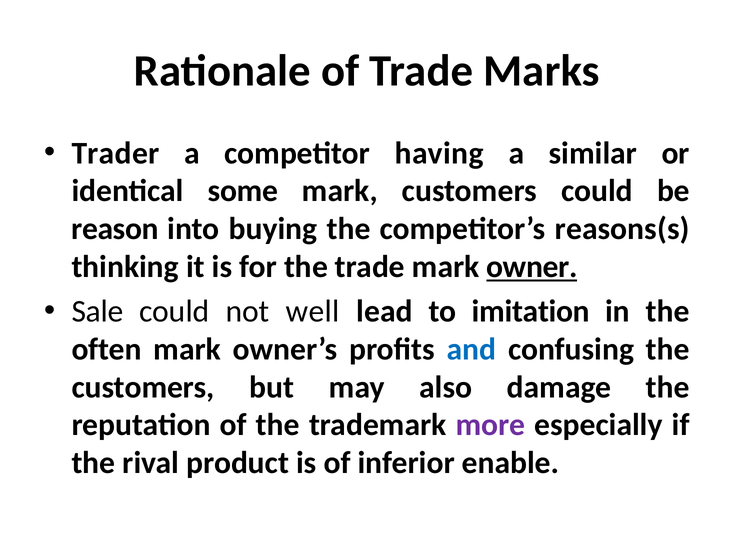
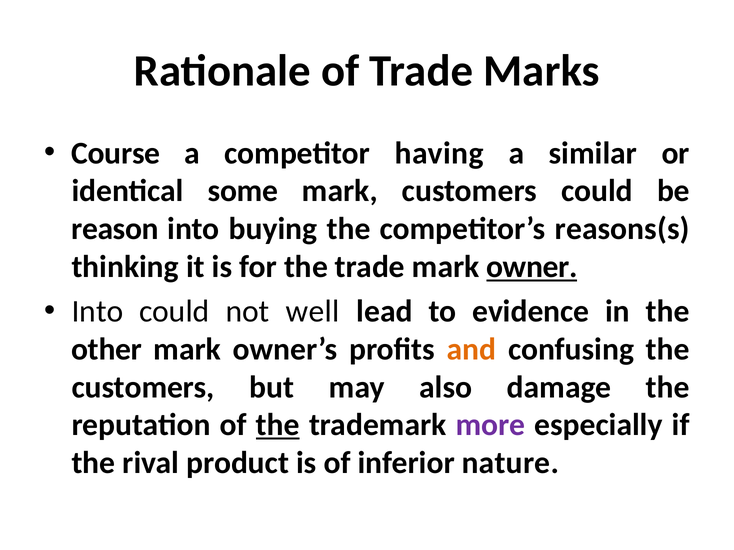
Trader: Trader -> Course
Sale at (97, 312): Sale -> Into
imitation: imitation -> evidence
often: often -> other
and colour: blue -> orange
the at (278, 425) underline: none -> present
enable: enable -> nature
